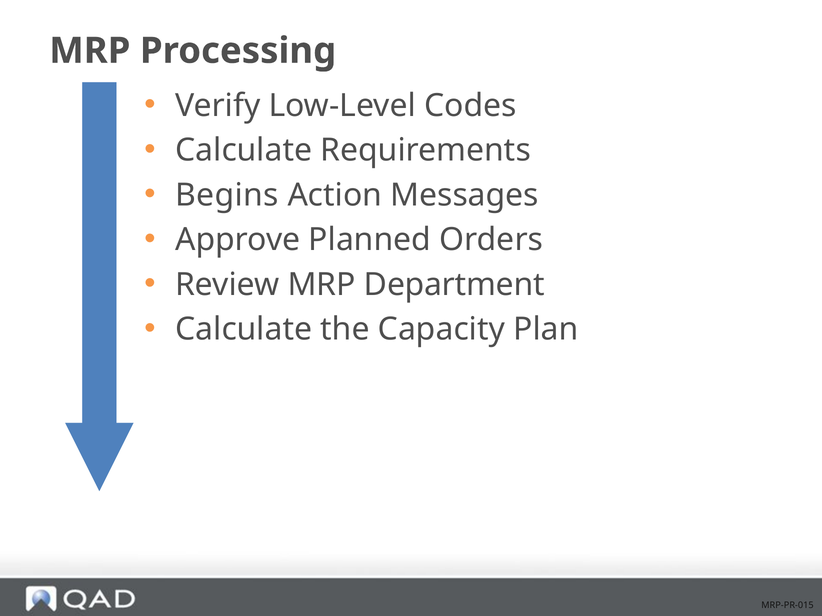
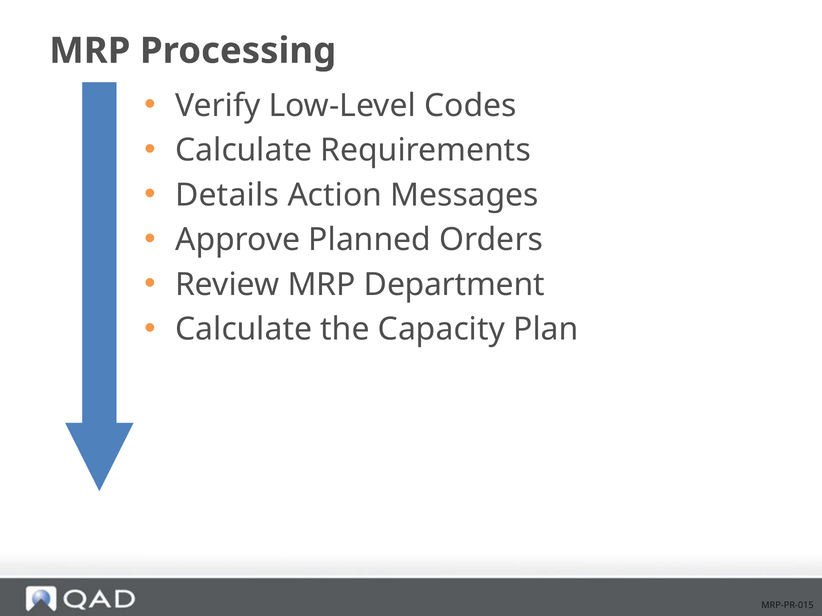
Begins: Begins -> Details
